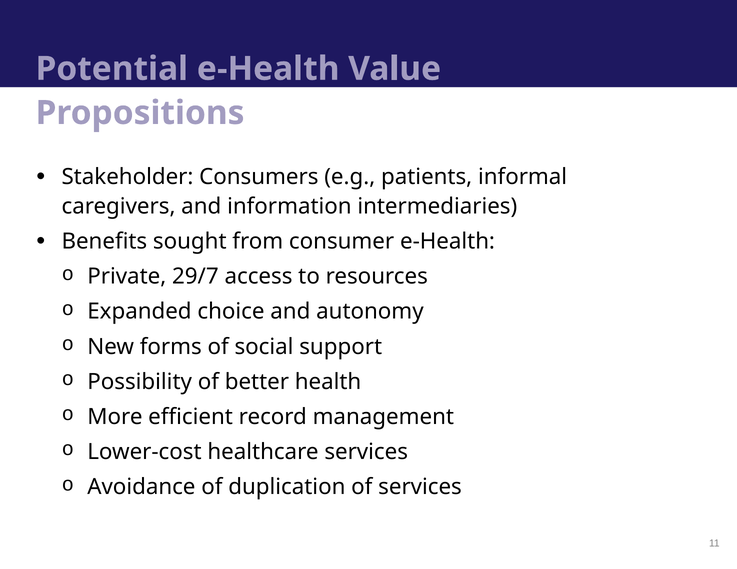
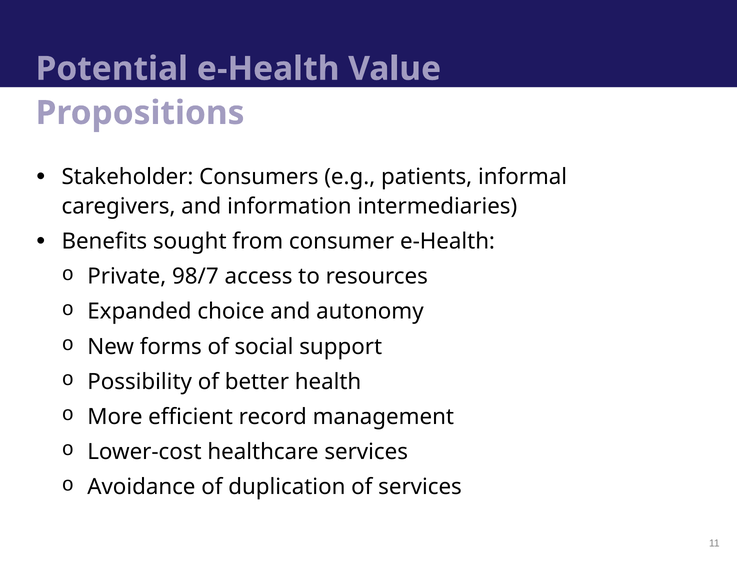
29/7: 29/7 -> 98/7
